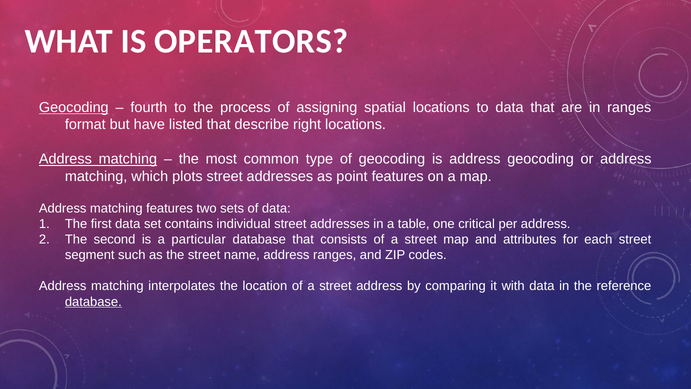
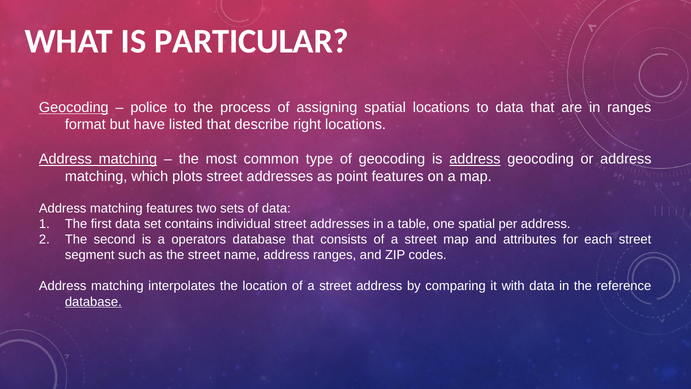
OPERATORS: OPERATORS -> PARTICULAR
fourth: fourth -> police
address at (475, 159) underline: none -> present
one critical: critical -> spatial
particular: particular -> operators
